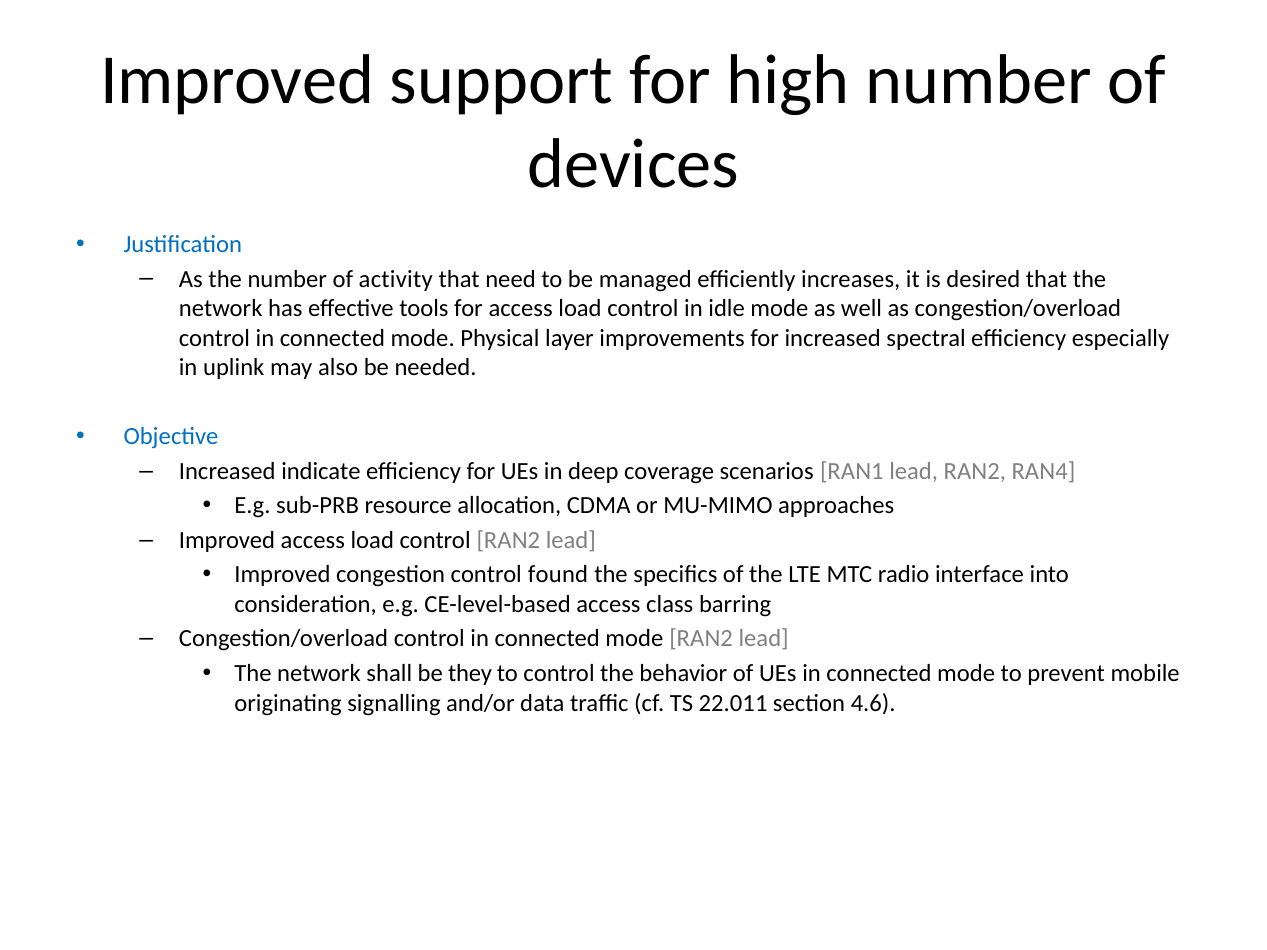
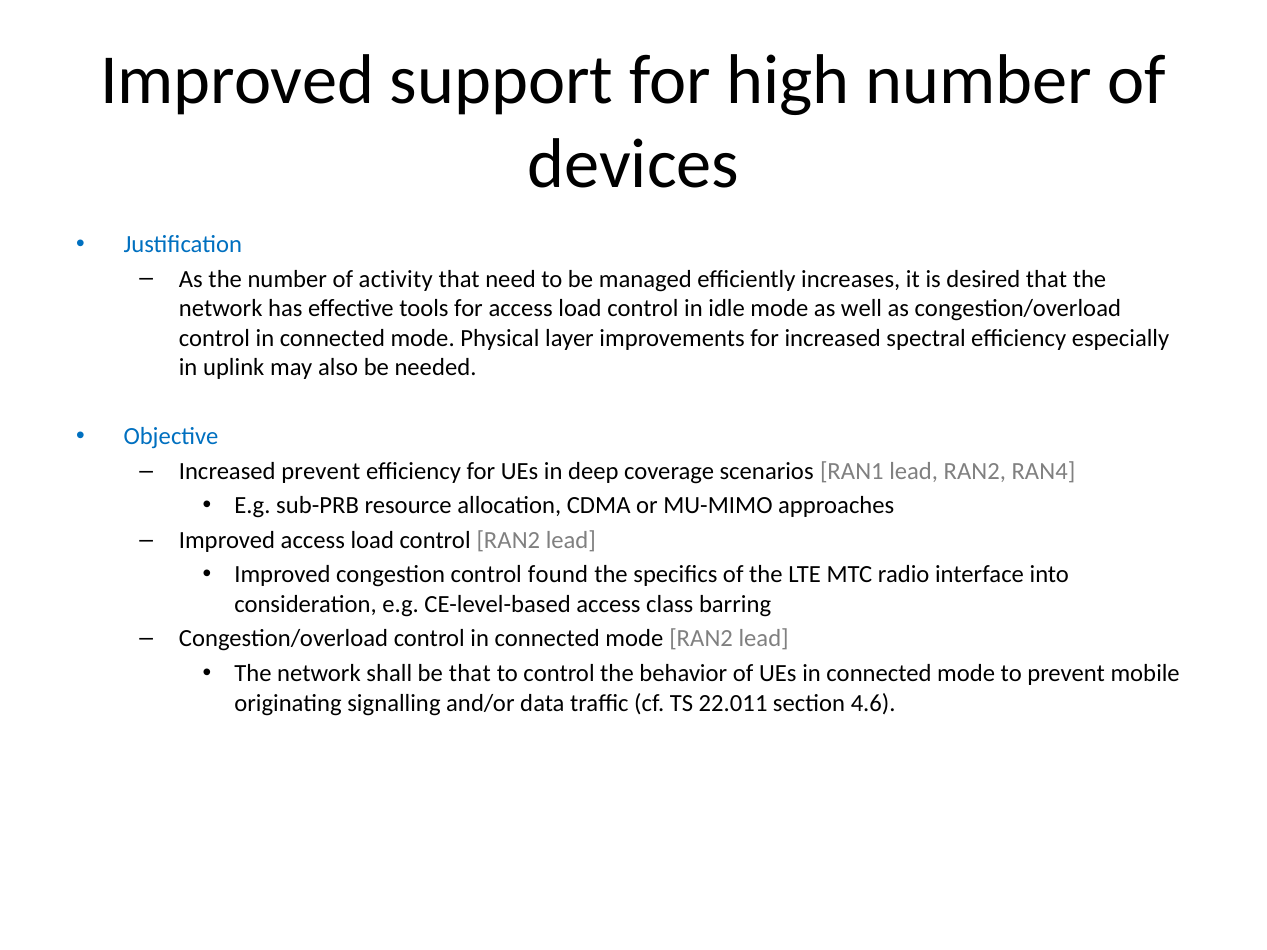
Increased indicate: indicate -> prevent
be they: they -> that
